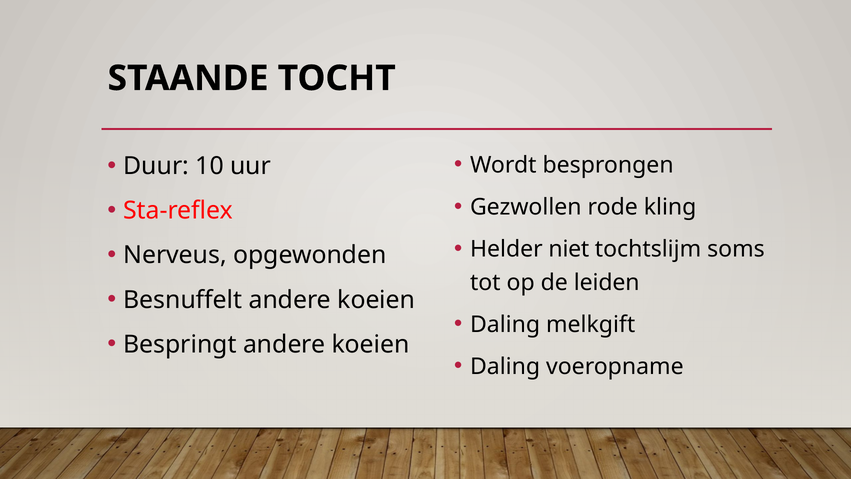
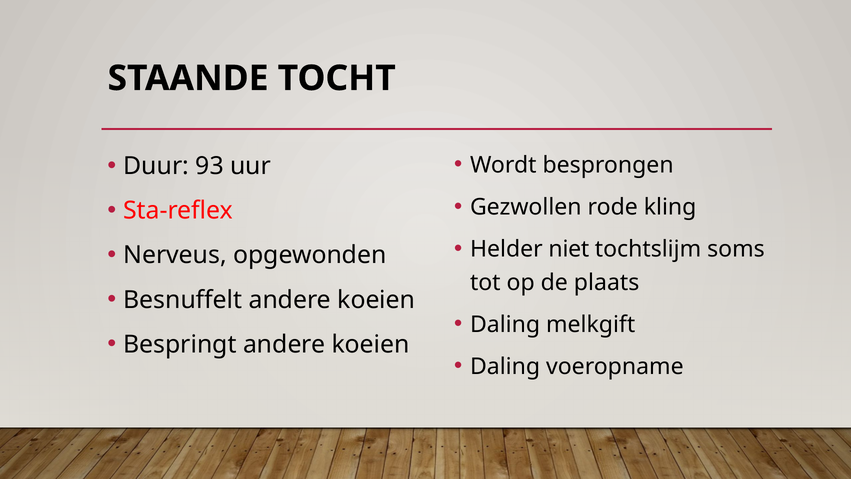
10: 10 -> 93
leiden: leiden -> plaats
